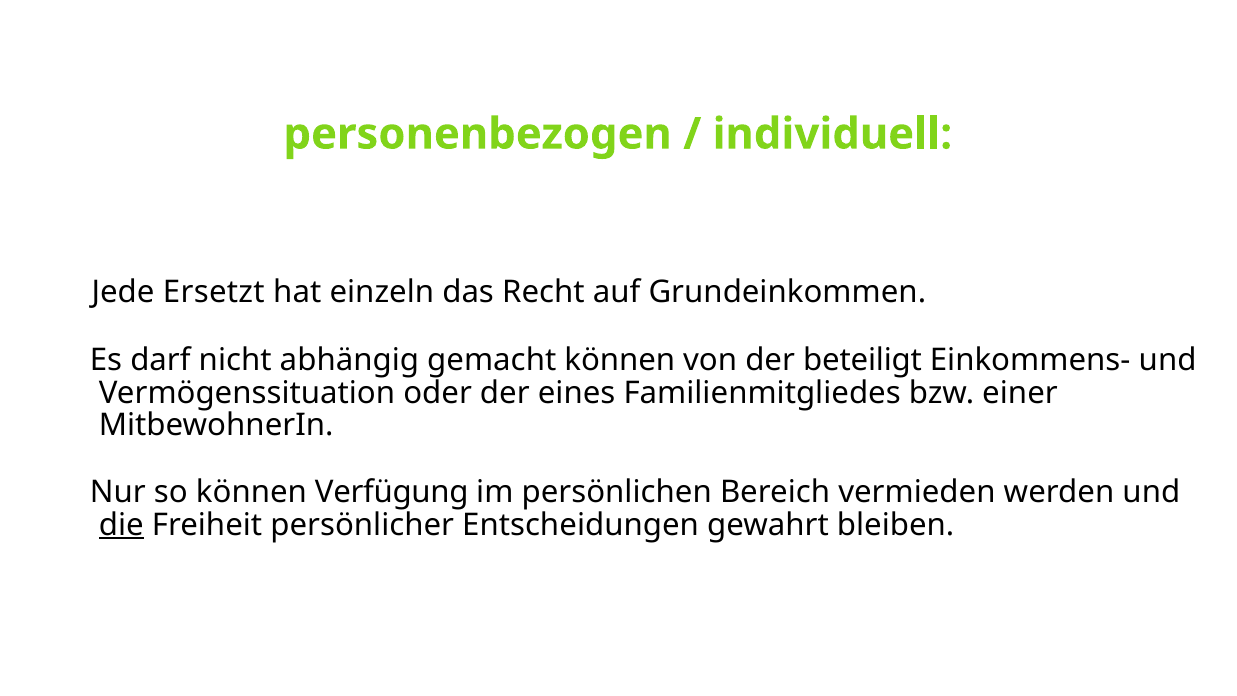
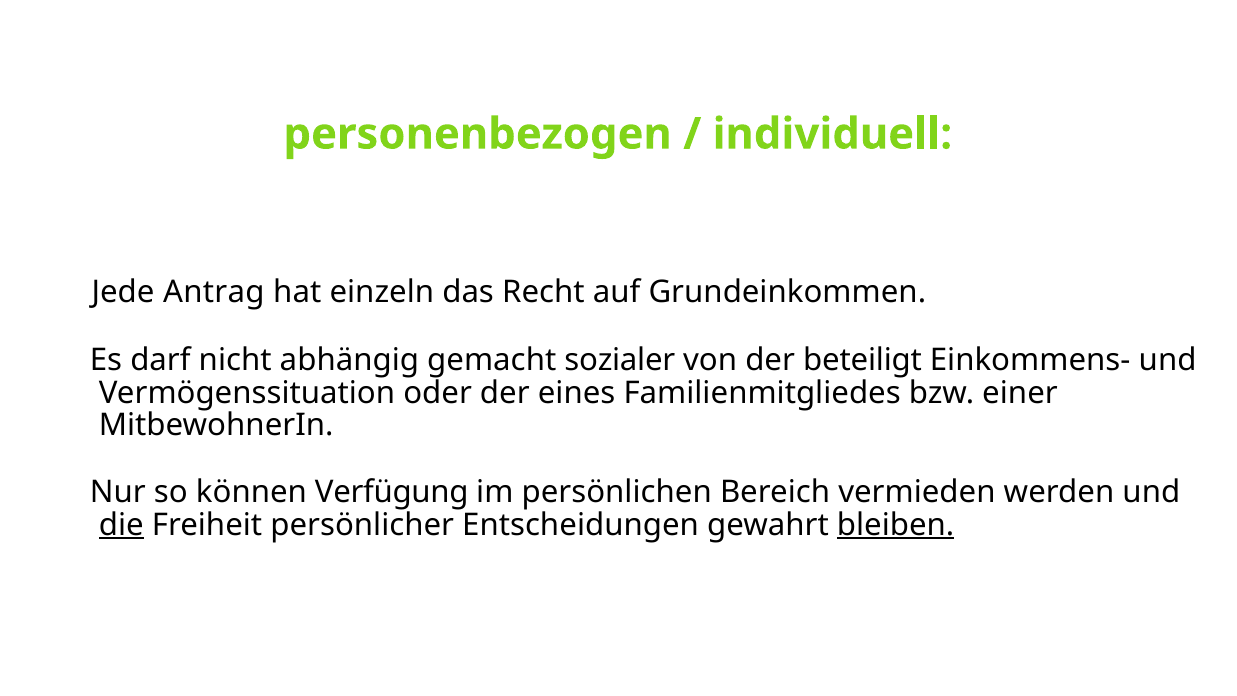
Ersetzt: Ersetzt -> Antrag
gemacht können: können -> sozialer
bleiben underline: none -> present
